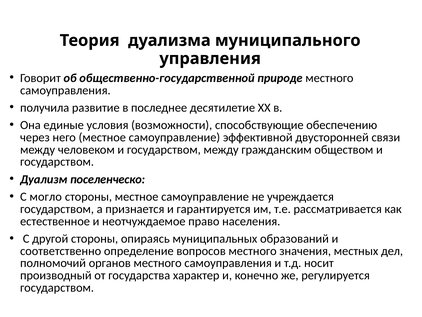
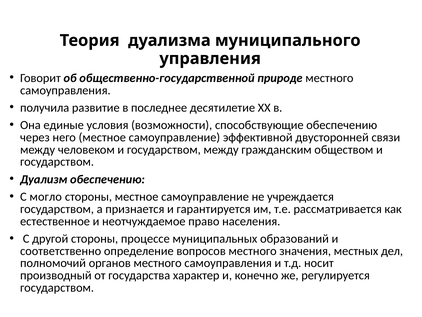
Дуализм поселенческо: поселенческо -> обеспечению
опираясь: опираясь -> процессе
